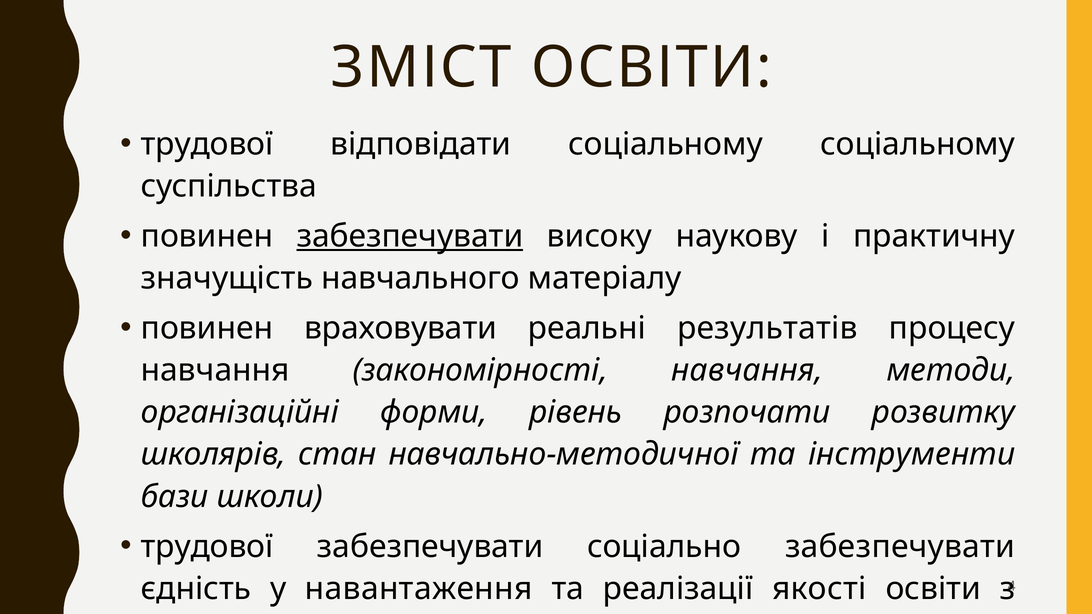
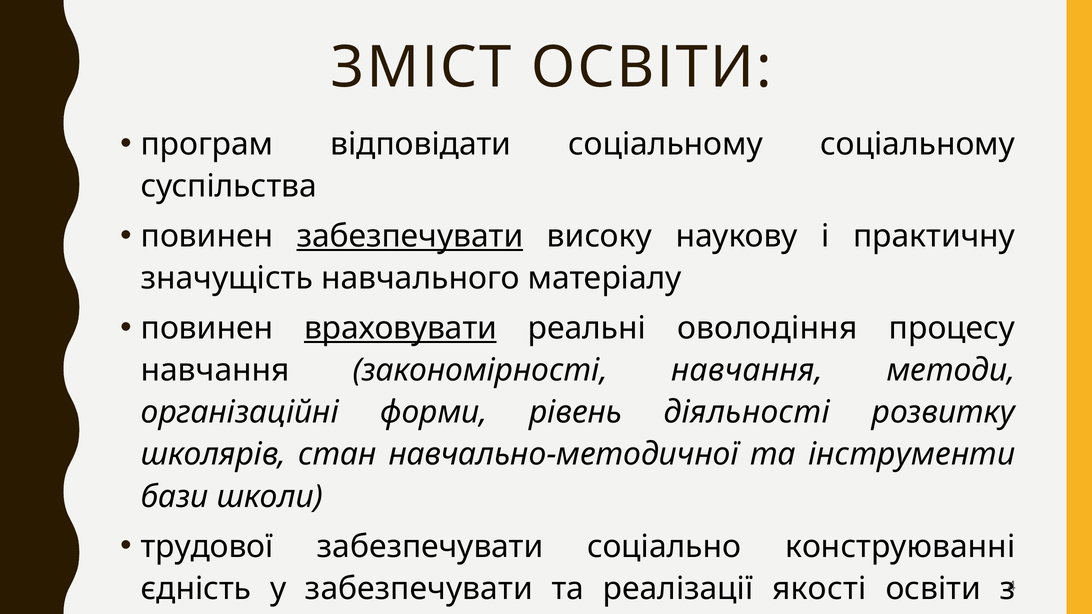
трудової at (207, 144): трудової -> програм
враховувати underline: none -> present
результатів: результатів -> оволодіння
розпочати: розпочати -> діяльності
соціально забезпечувати: забезпечувати -> конструюванні
у навантаження: навантаження -> забезпечувати
